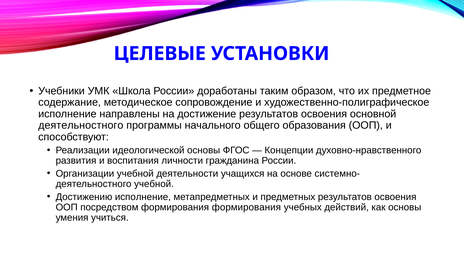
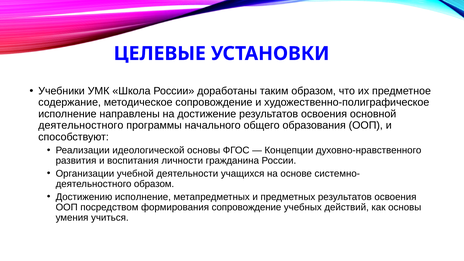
деятельностного учебной: учебной -> образом
формирования формирования: формирования -> сопровождение
